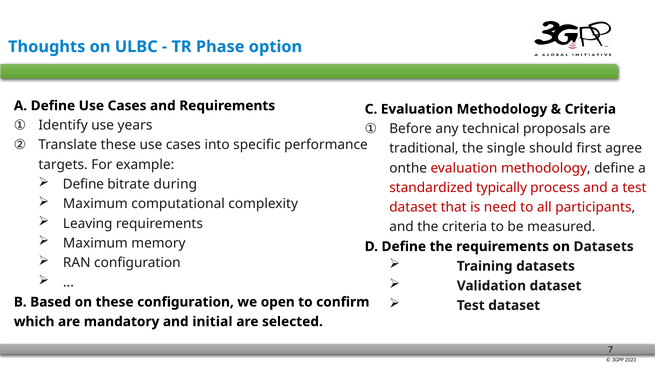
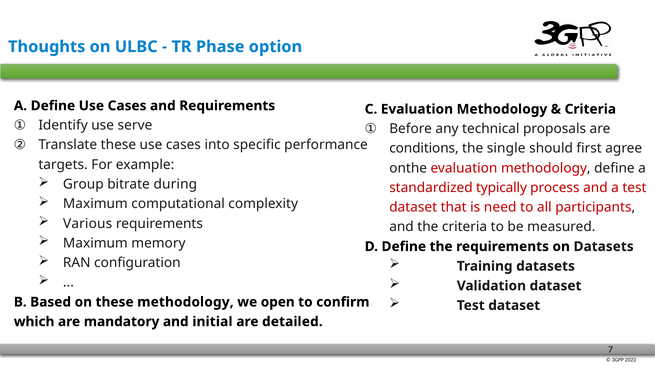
years: years -> serve
traditional: traditional -> conditions
Define at (83, 184): Define -> Group
Leaving: Leaving -> Various
these configuration: configuration -> methodology
selected: selected -> detailed
